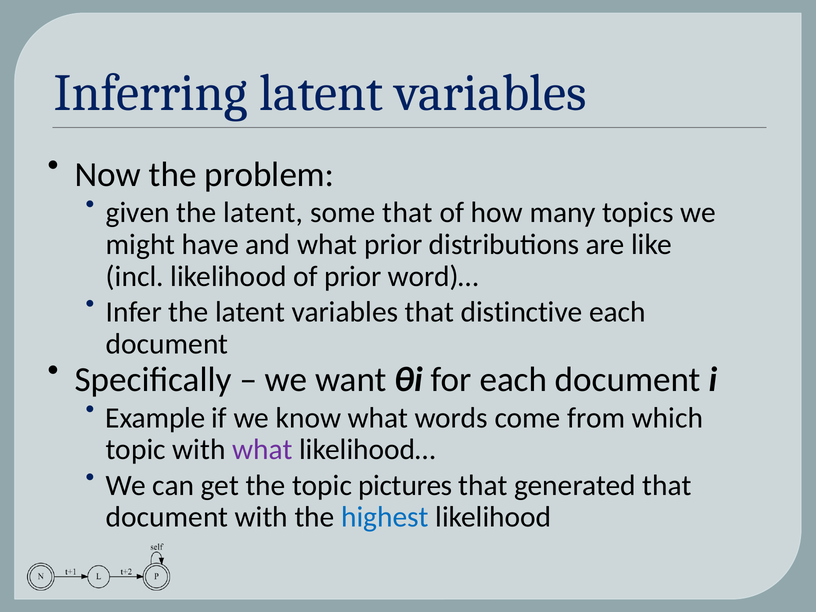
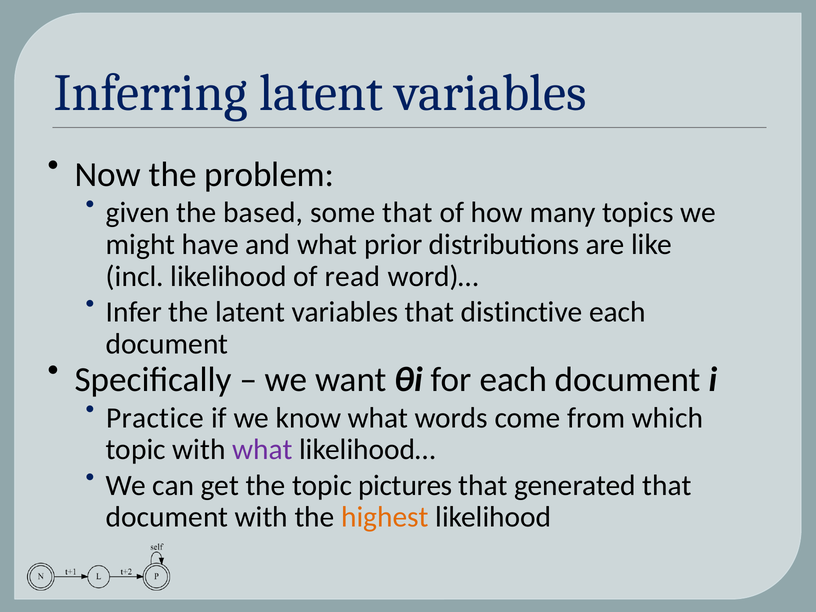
given the latent: latent -> based
of prior: prior -> read
Example: Example -> Practice
highest colour: blue -> orange
